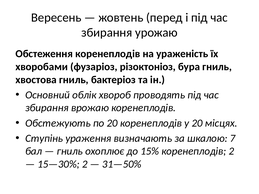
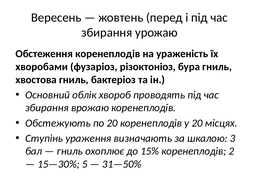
7: 7 -> 3
15—30% 2: 2 -> 5
